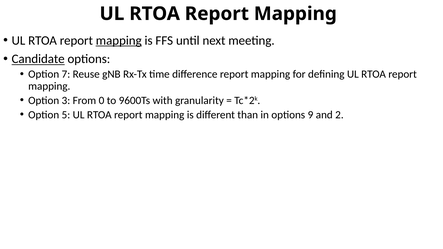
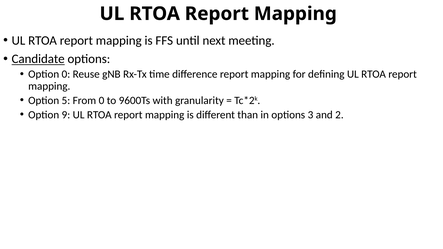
mapping at (119, 40) underline: present -> none
Option 7: 7 -> 0
3: 3 -> 5
5: 5 -> 9
9: 9 -> 3
